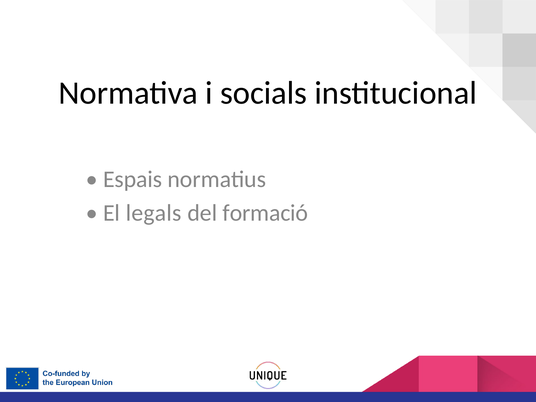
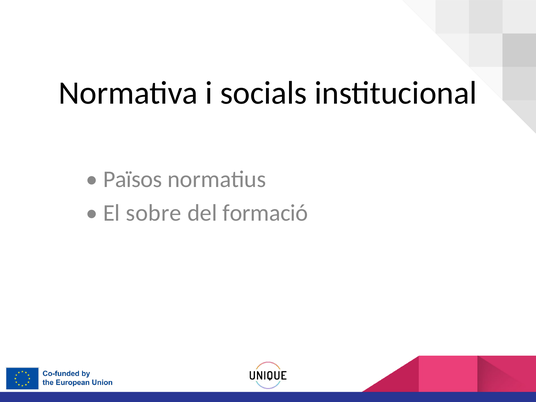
Espais: Espais -> Països
legals: legals -> sobre
